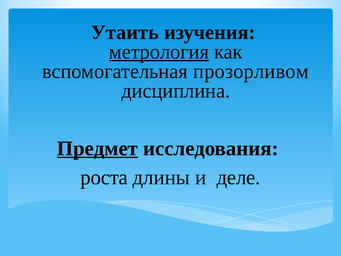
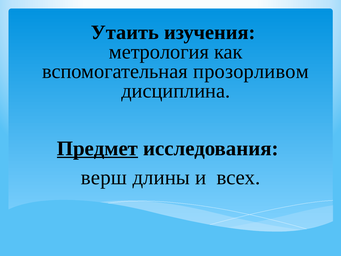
метрология underline: present -> none
роста: роста -> верш
деле: деле -> всех
